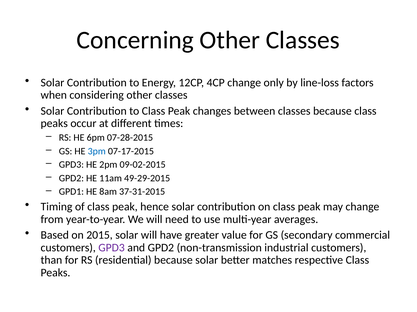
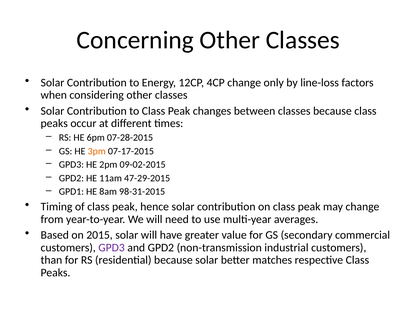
3pm colour: blue -> orange
49-29-2015: 49-29-2015 -> 47-29-2015
37-31-2015: 37-31-2015 -> 98-31-2015
